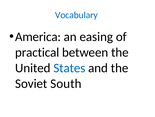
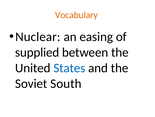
Vocabulary colour: blue -> orange
America: America -> Nuclear
practical: practical -> supplied
